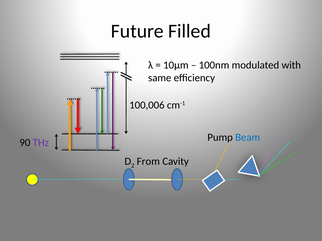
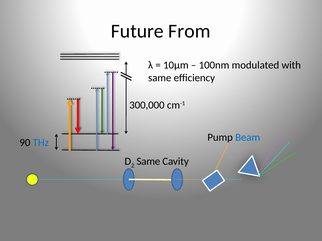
Filled: Filled -> From
100,006: 100,006 -> 300,000
THz colour: purple -> blue
From at (148, 162): From -> Same
